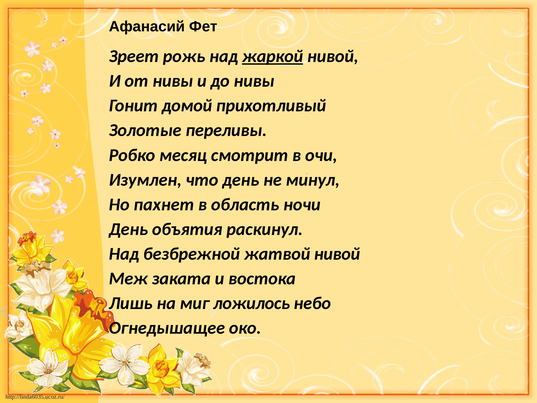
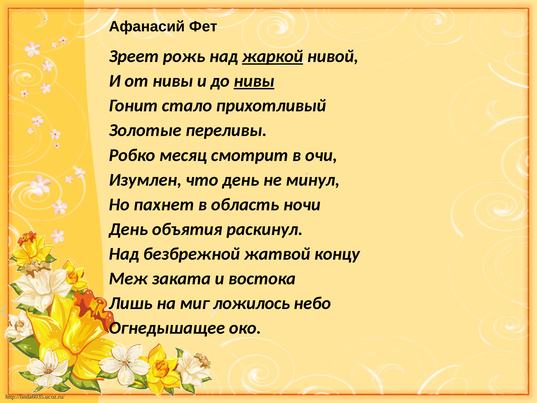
нивы at (254, 81) underline: none -> present
домой: домой -> стало
жатвой нивой: нивой -> концу
